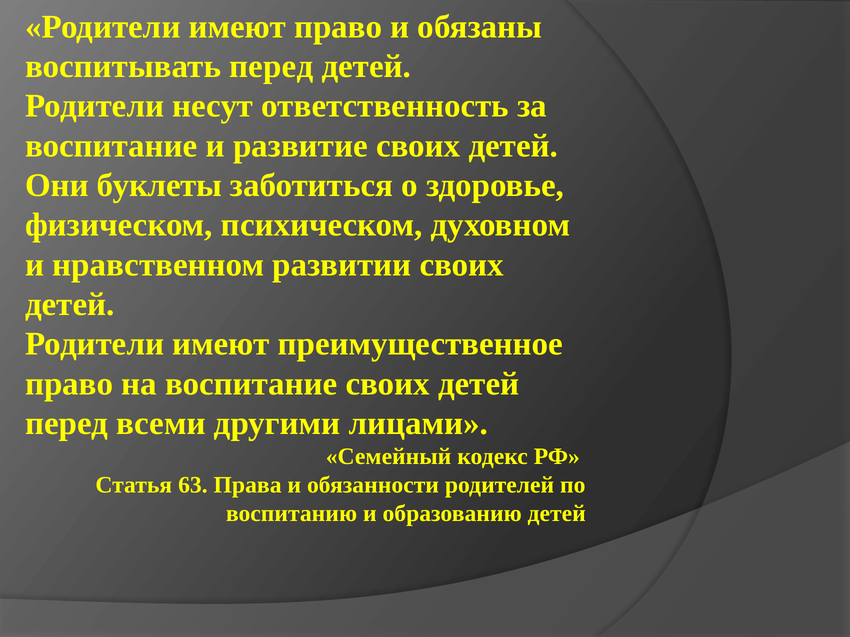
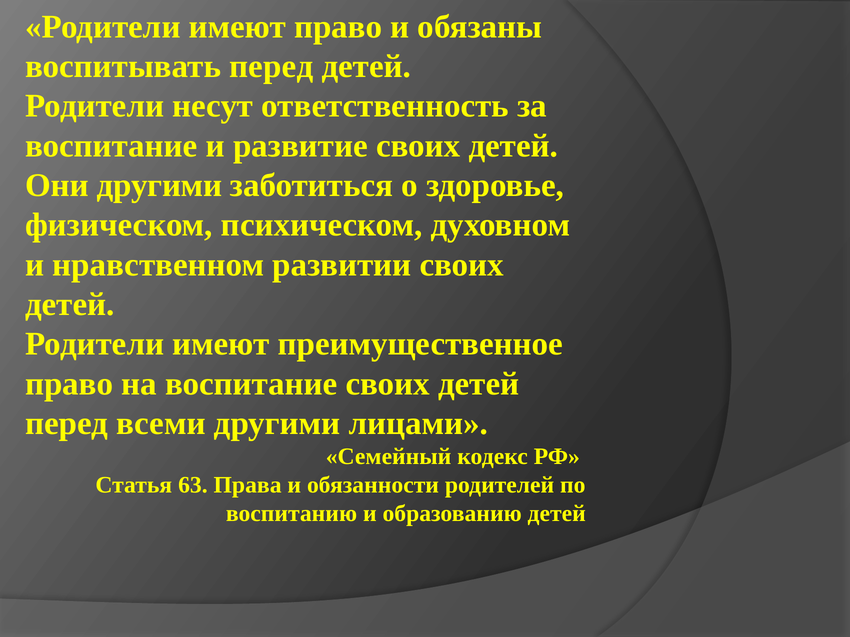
Они буклеты: буклеты -> другими
